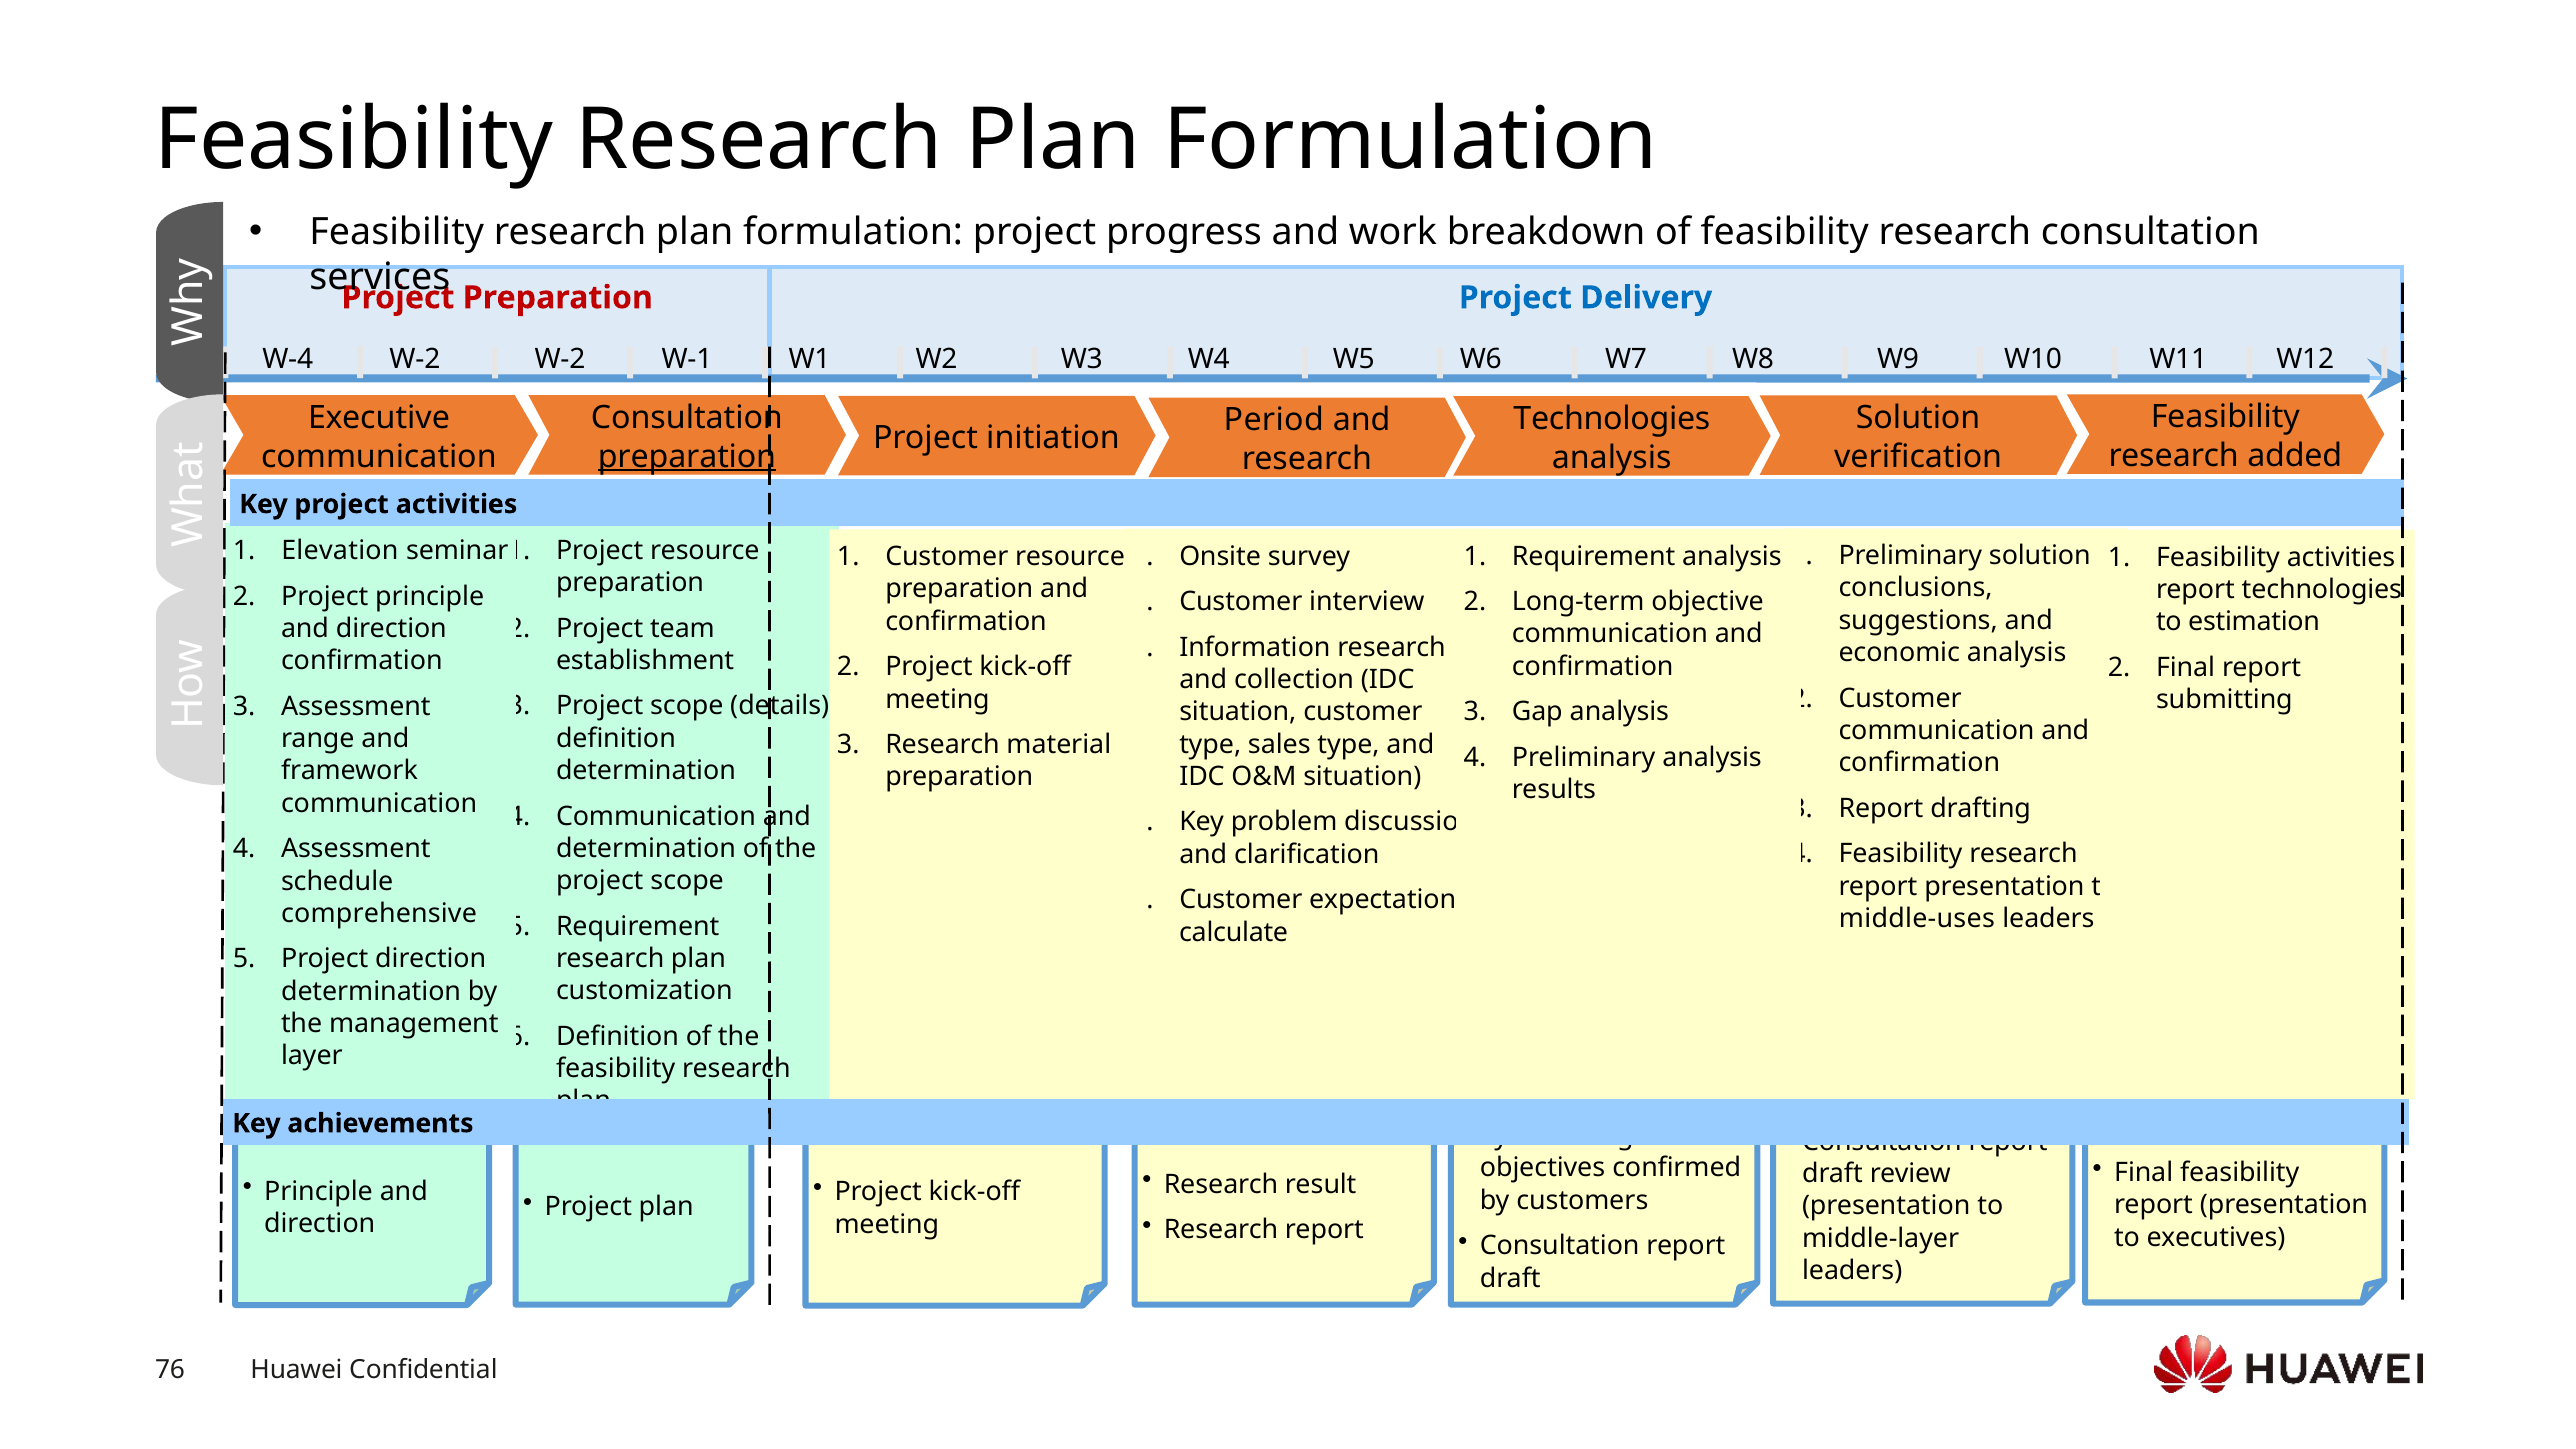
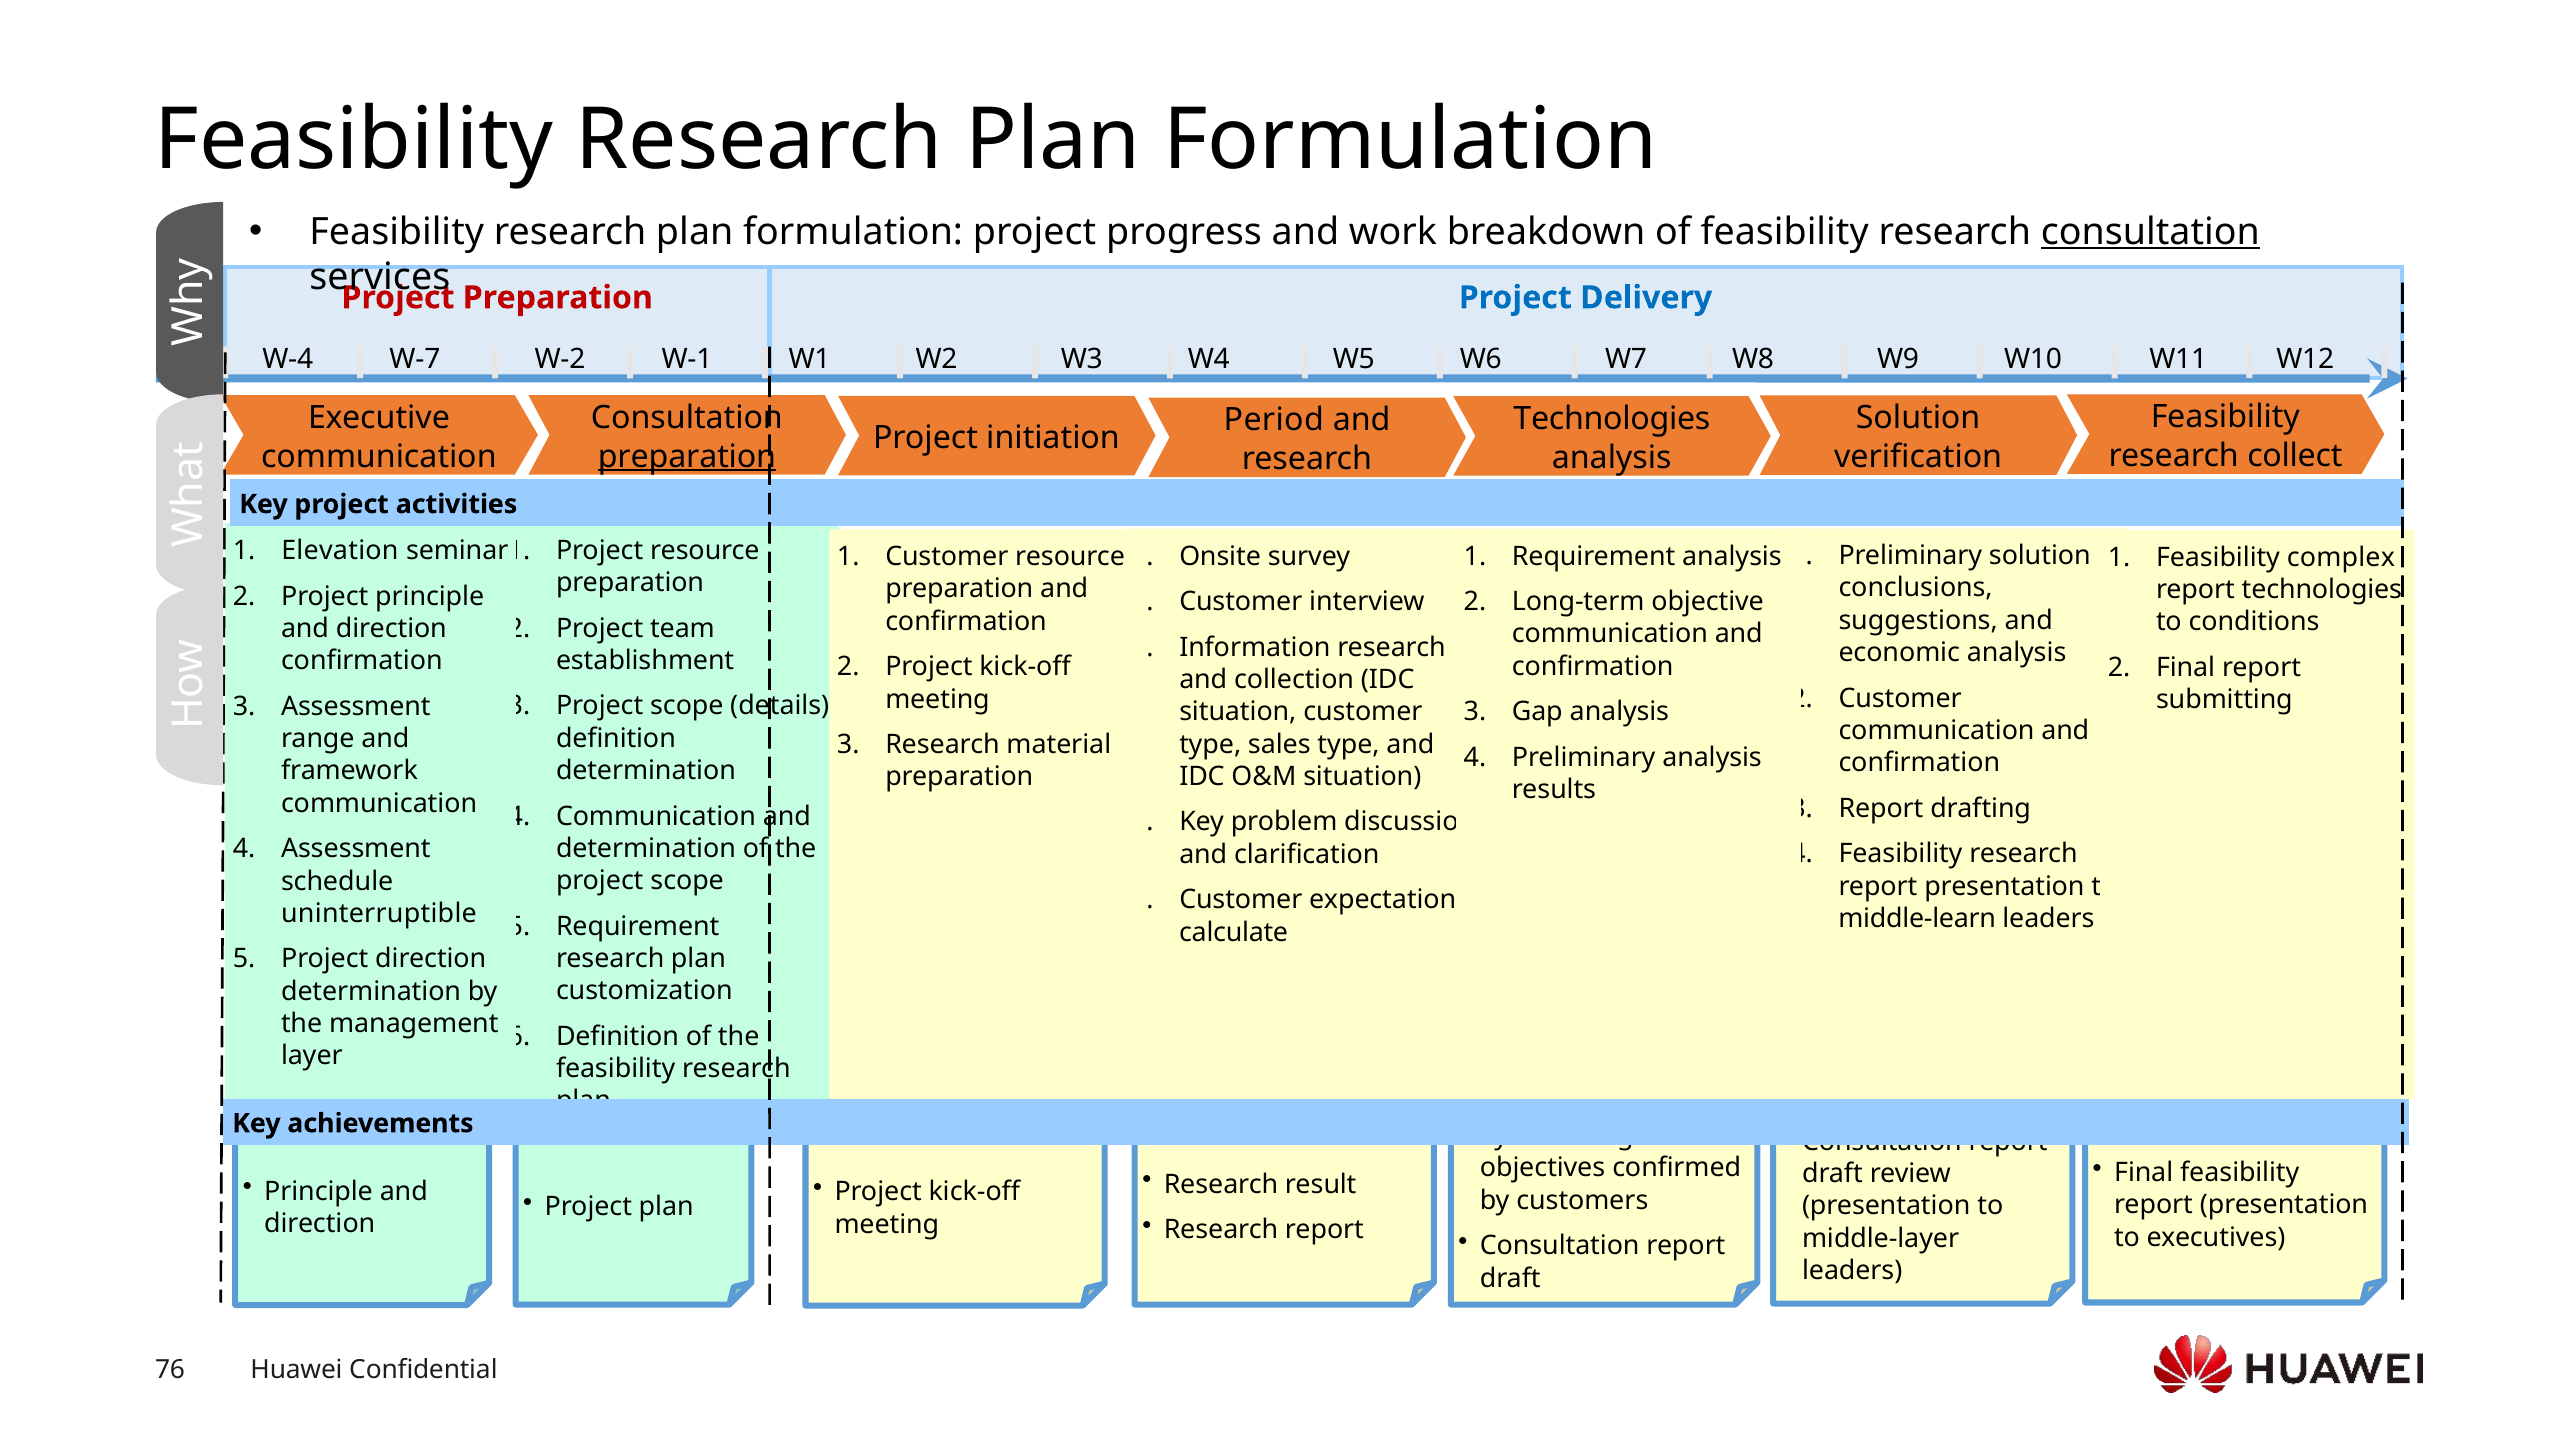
consultation at (2150, 232) underline: none -> present
W-4 W-2: W-2 -> W-7
added: added -> collect
Feasibility activities: activities -> complex
estimation: estimation -> conditions
comprehensive: comprehensive -> uninterruptible
middle-uses: middle-uses -> middle-learn
